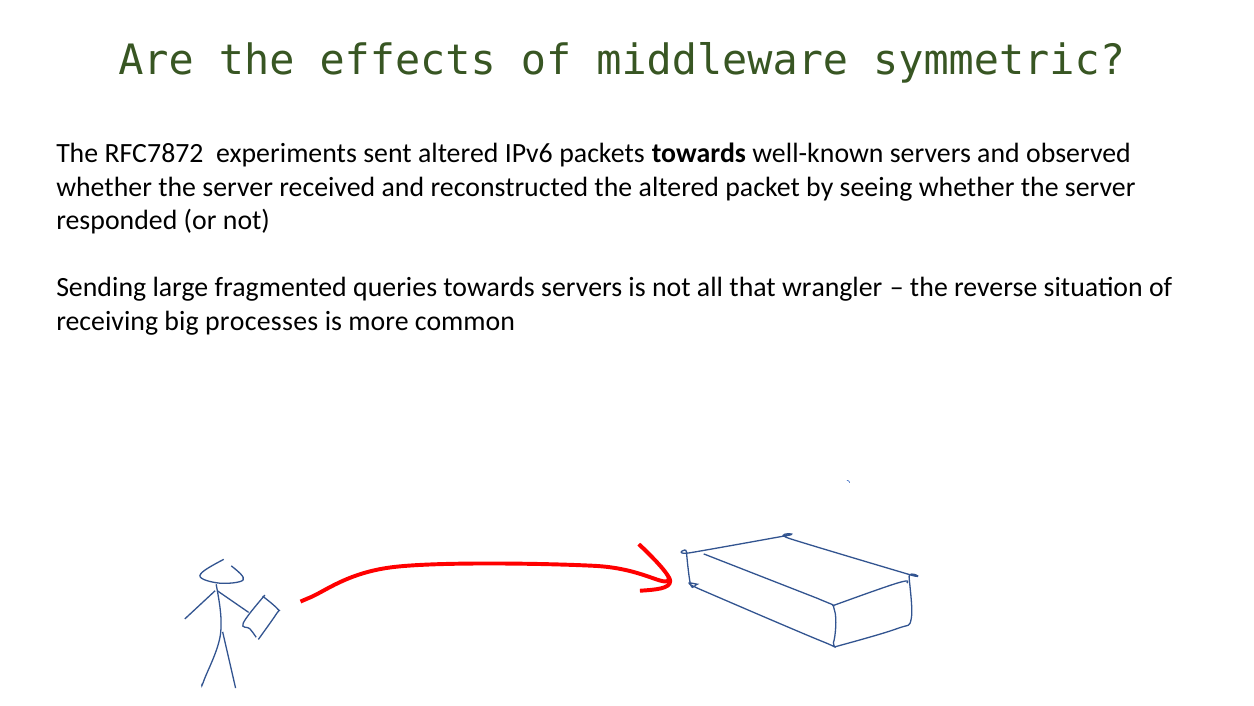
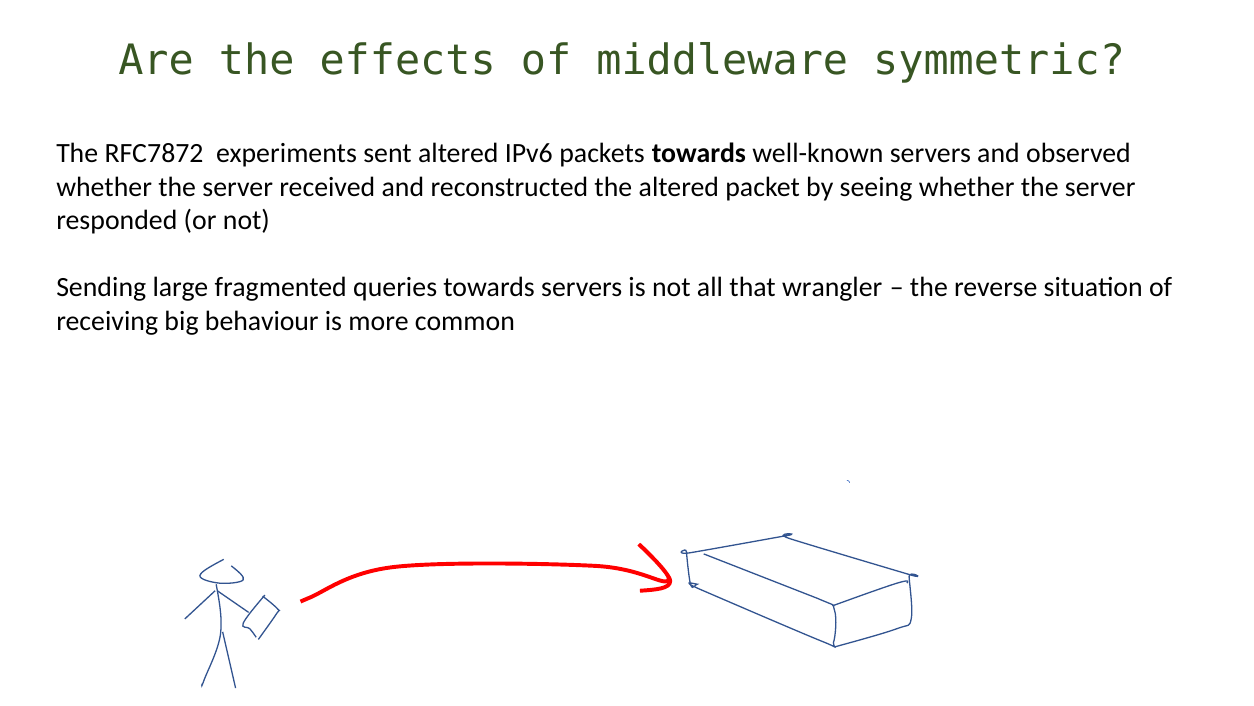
processes: processes -> behaviour
